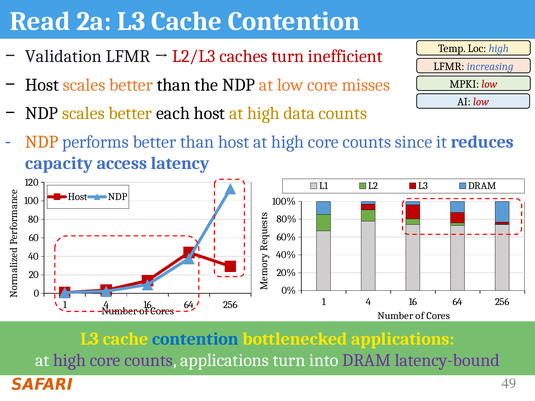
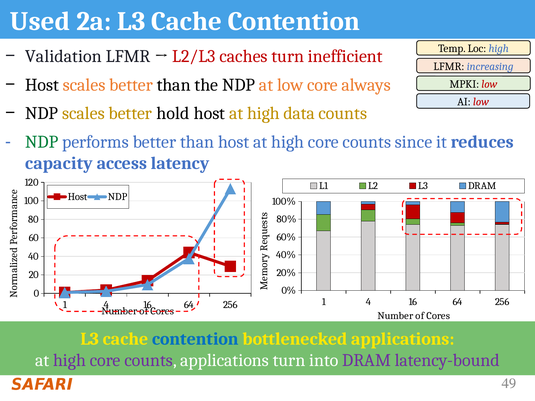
Read: Read -> Used
misses: misses -> always
each: each -> hold
NDP at (42, 142) colour: orange -> green
